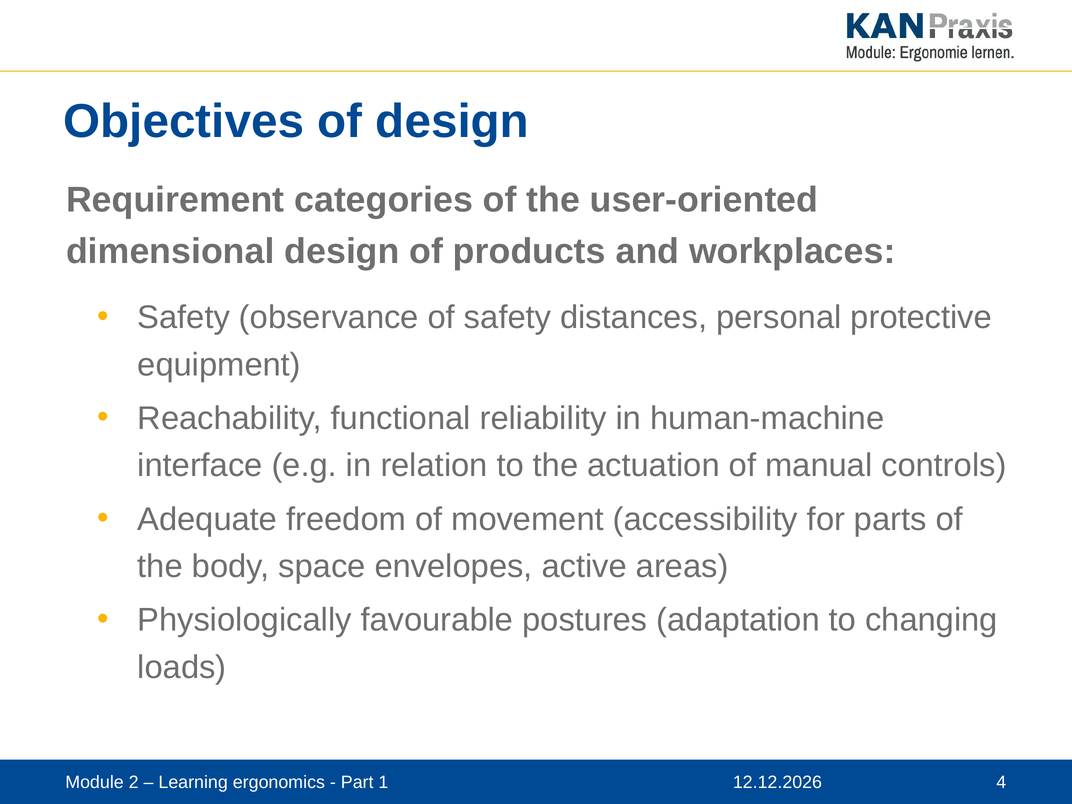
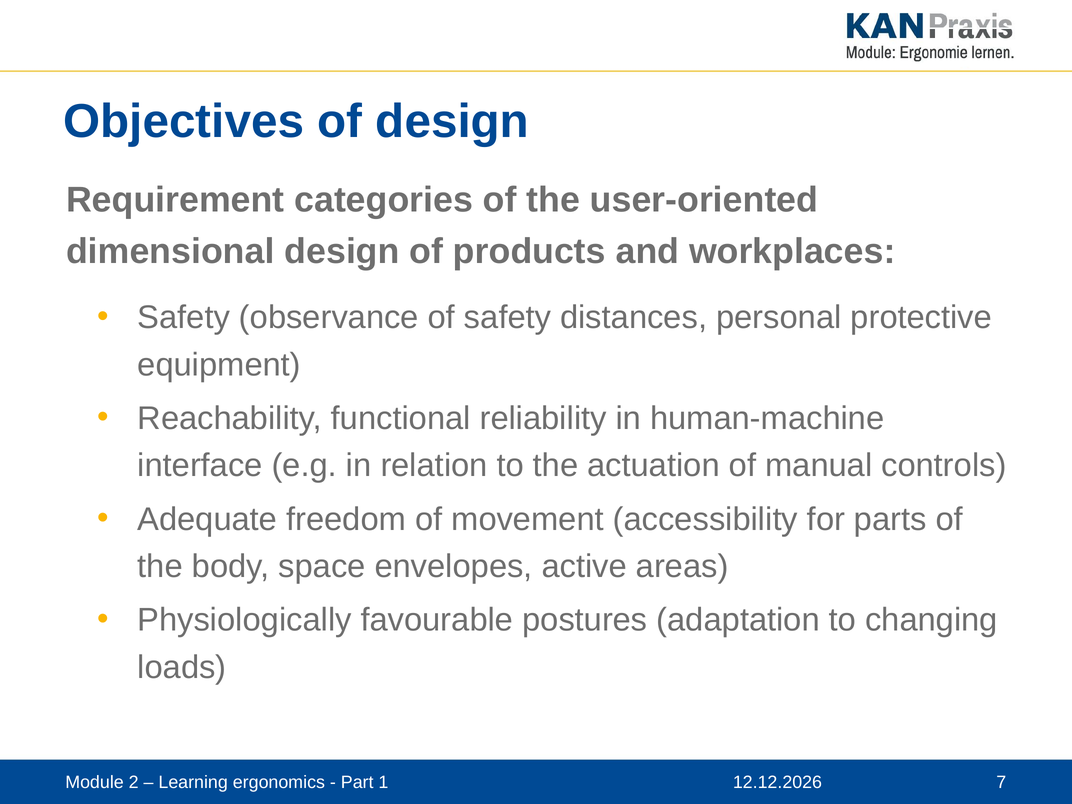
4: 4 -> 7
